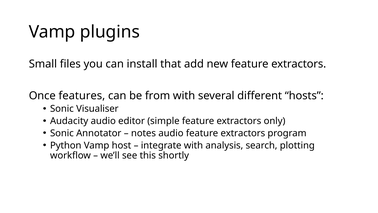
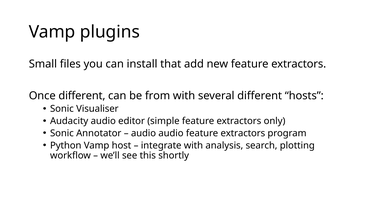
Once features: features -> different
notes at (143, 133): notes -> audio
